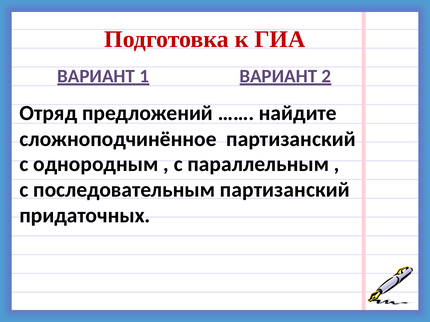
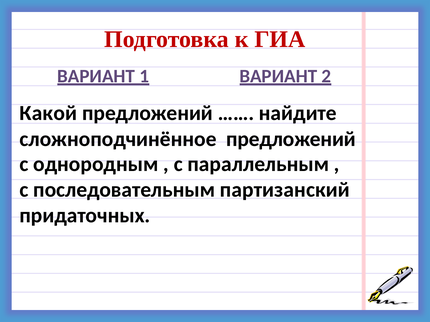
Отряд: Отряд -> Какой
сложноподчинённое партизанский: партизанский -> предложений
